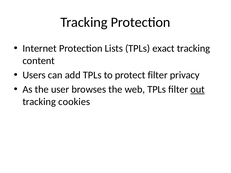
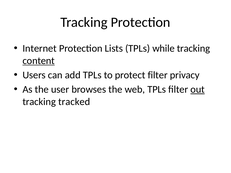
exact: exact -> while
content underline: none -> present
cookies: cookies -> tracked
